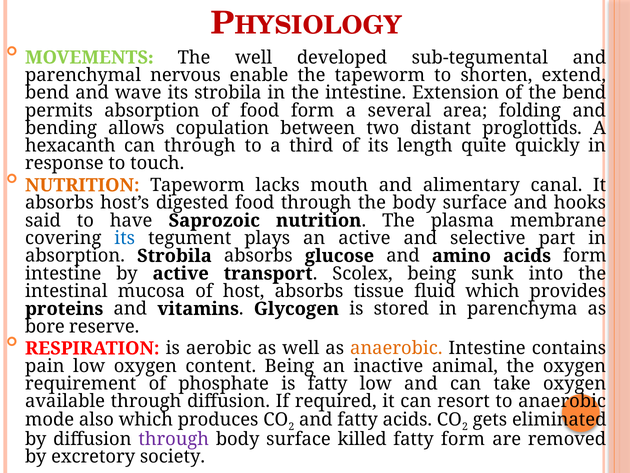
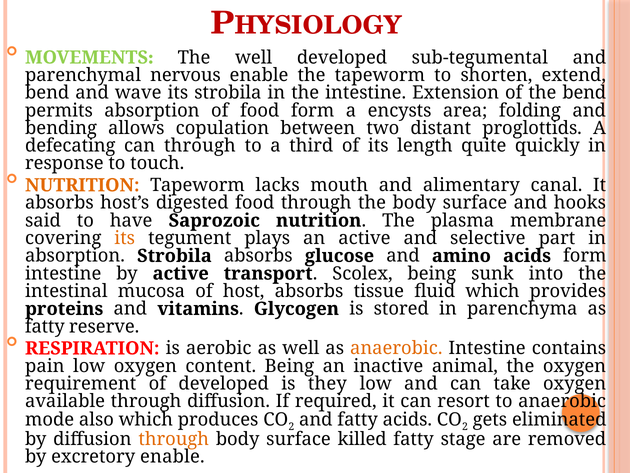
several: several -> encysts
hexacanth: hexacanth -> defecating
its at (125, 238) colour: blue -> orange
bore at (45, 326): bore -> fatty
of phosphate: phosphate -> developed
is fatty: fatty -> they
through at (174, 439) colour: purple -> orange
fatty form: form -> stage
excretory society: society -> enable
